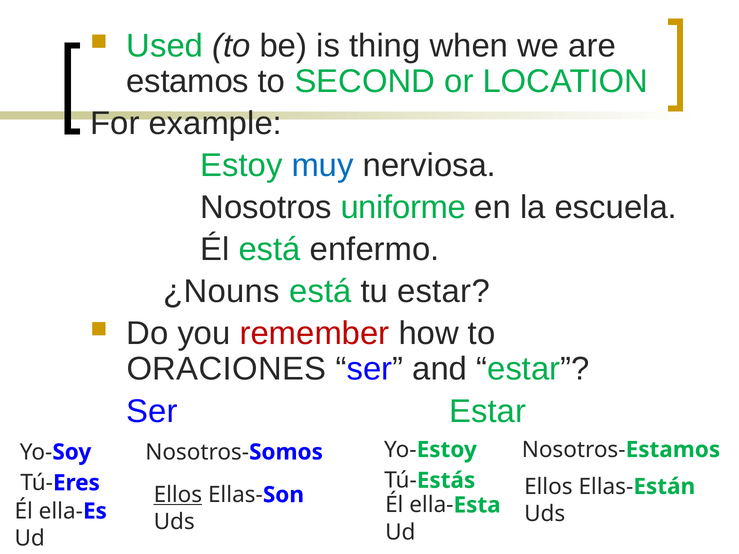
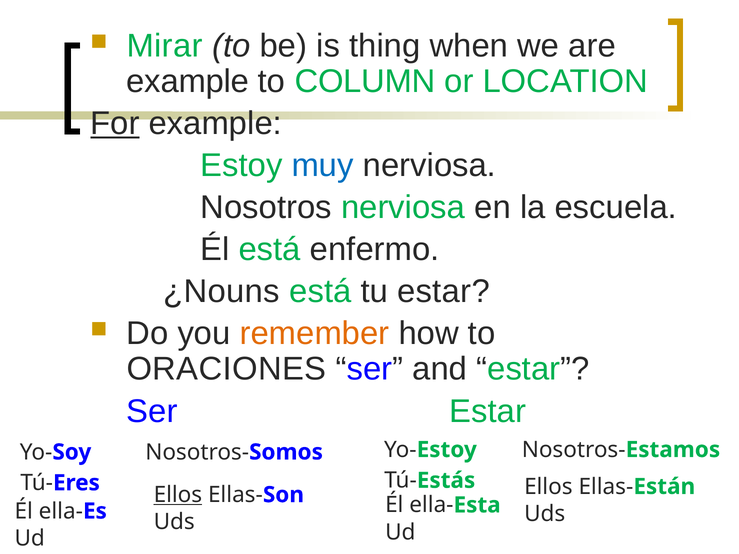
Used: Used -> Mirar
estamos at (188, 81): estamos -> example
SECOND: SECOND -> COLUMN
For underline: none -> present
Nosotros uniforme: uniforme -> nerviosa
remember colour: red -> orange
